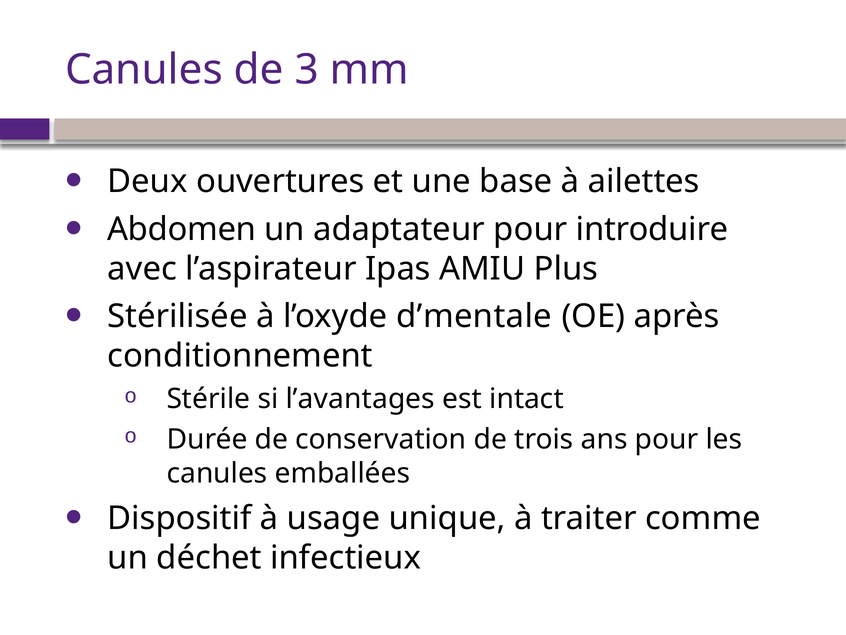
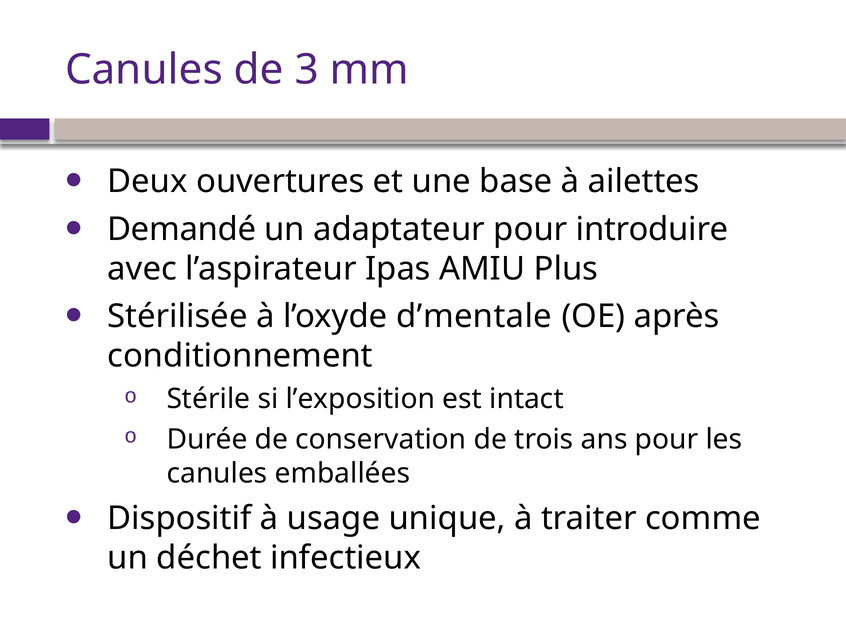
Abdomen: Abdomen -> Demandé
l’avantages: l’avantages -> l’exposition
